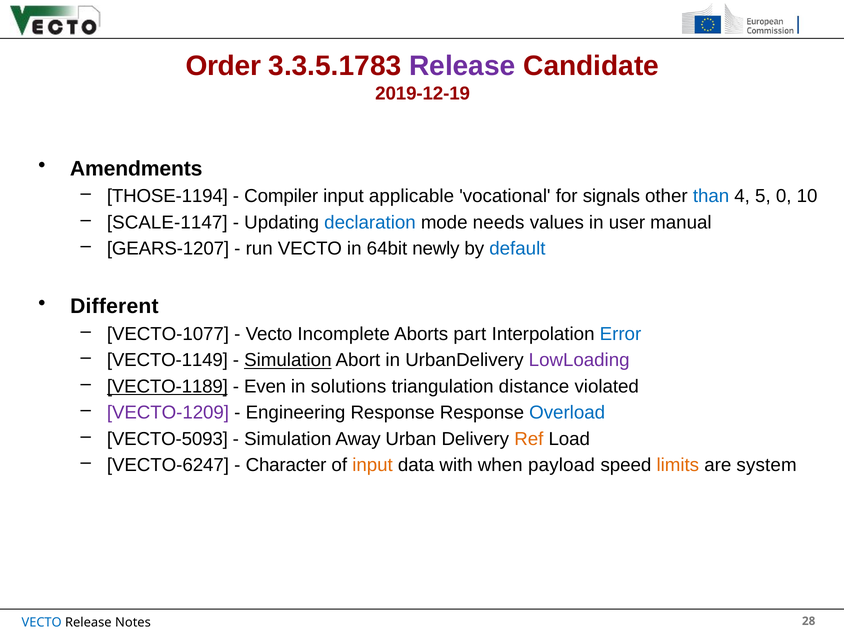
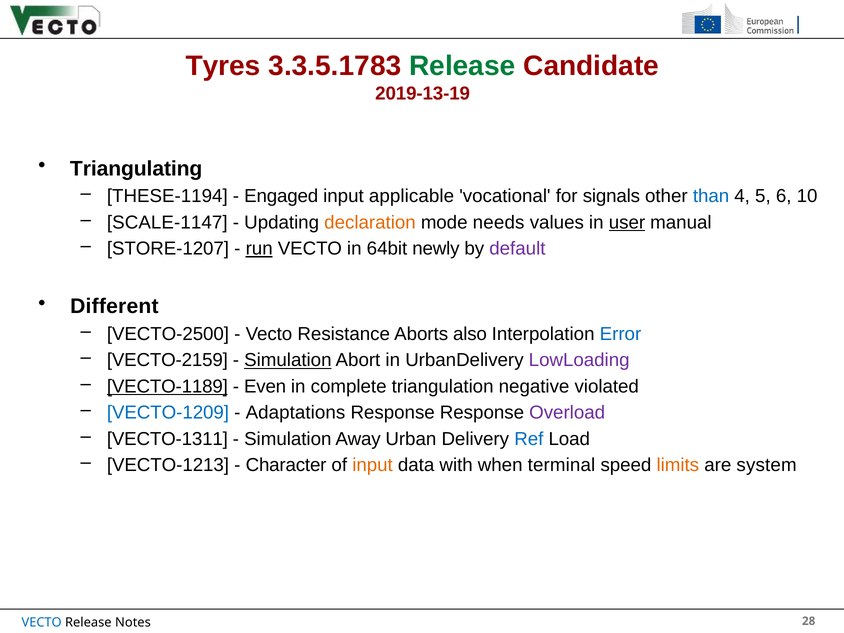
Order: Order -> Tyres
Release at (462, 66) colour: purple -> green
2019-12-19: 2019-12-19 -> 2019-13-19
Amendments: Amendments -> Triangulating
THOSE-1194: THOSE-1194 -> THESE-1194
Compiler: Compiler -> Engaged
0: 0 -> 6
declaration colour: blue -> orange
user underline: none -> present
GEARS-1207: GEARS-1207 -> STORE-1207
run underline: none -> present
default colour: blue -> purple
VECTO-1077: VECTO-1077 -> VECTO-2500
Incomplete: Incomplete -> Resistance
part: part -> also
VECTO-1149: VECTO-1149 -> VECTO-2159
solutions: solutions -> complete
distance: distance -> negative
VECTO-1209 colour: purple -> blue
Engineering: Engineering -> Adaptations
Overload colour: blue -> purple
VECTO-5093: VECTO-5093 -> VECTO-1311
Ref colour: orange -> blue
VECTO-6247: VECTO-6247 -> VECTO-1213
payload: payload -> terminal
